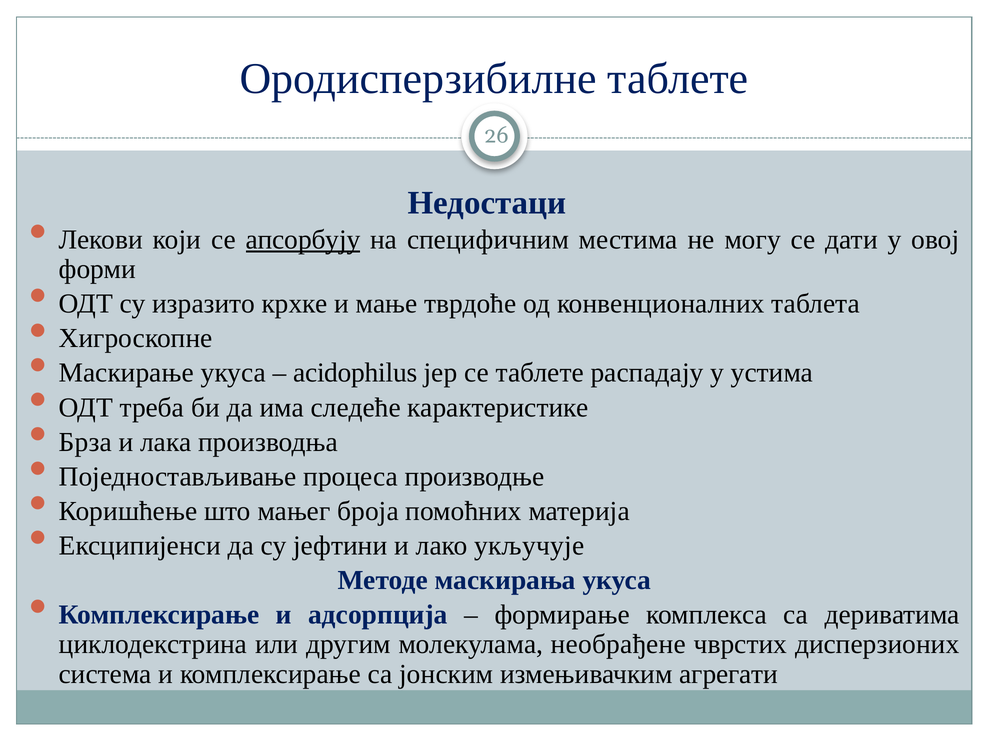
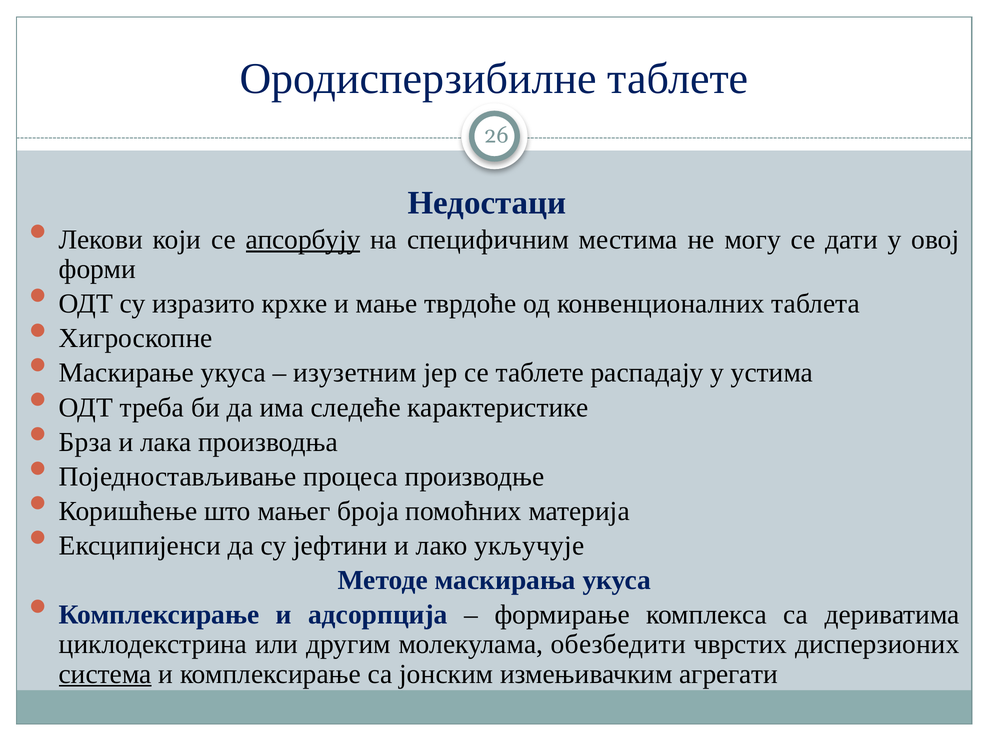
acidophilus: acidophilus -> изузетним
необрађене: необрађене -> обезбедити
система underline: none -> present
